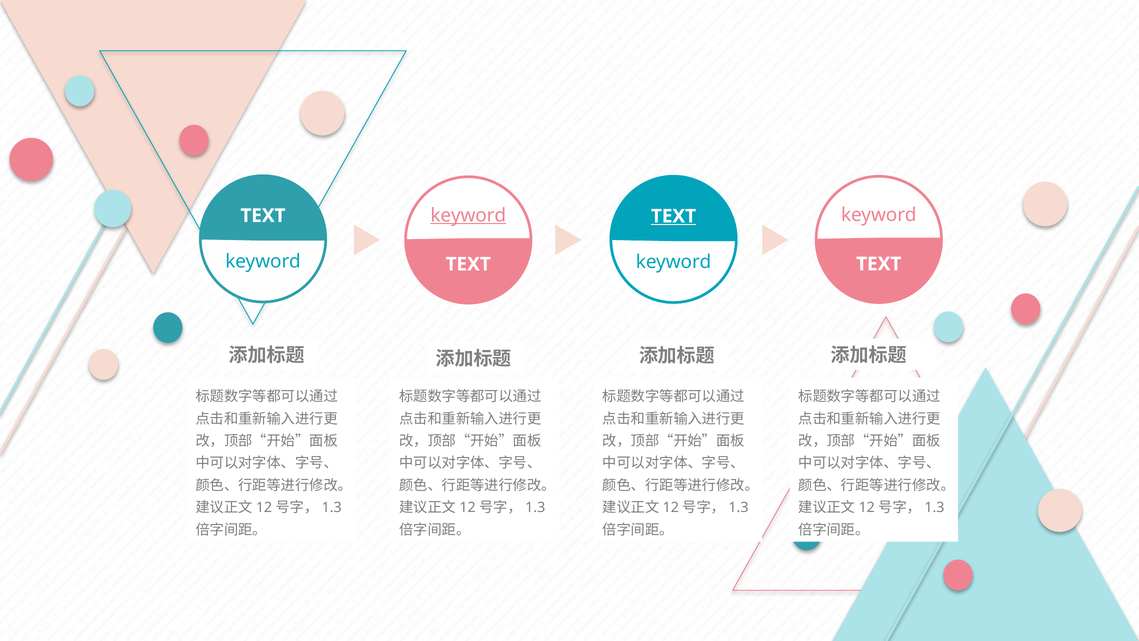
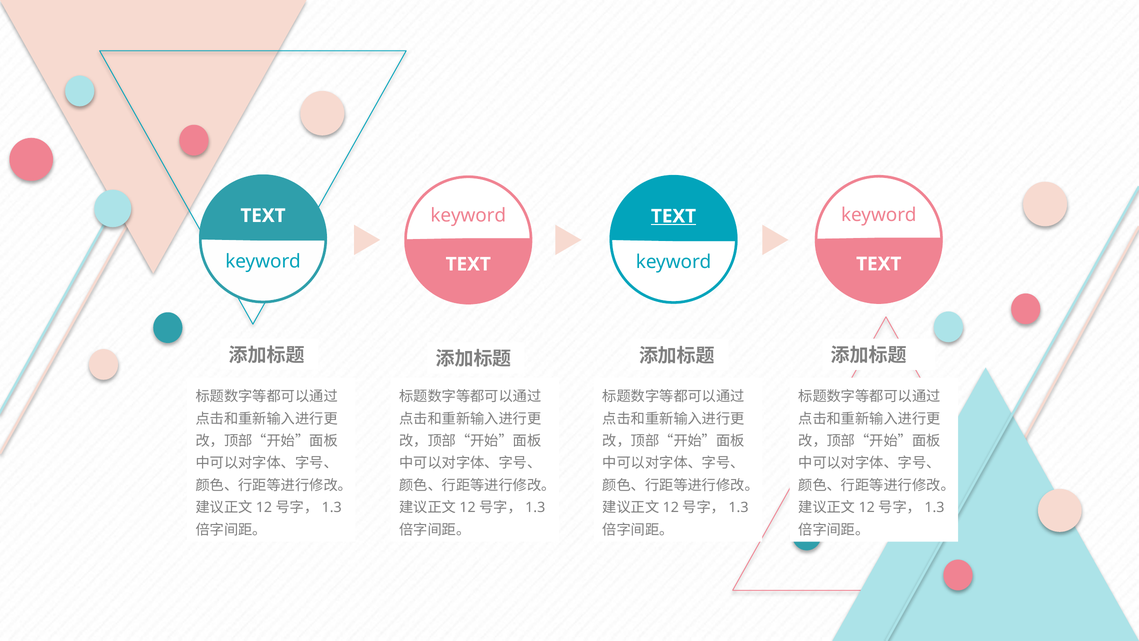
keyword at (468, 215) underline: present -> none
